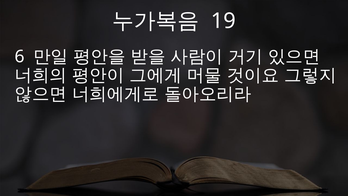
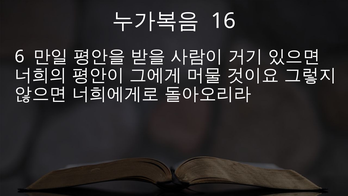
19: 19 -> 16
